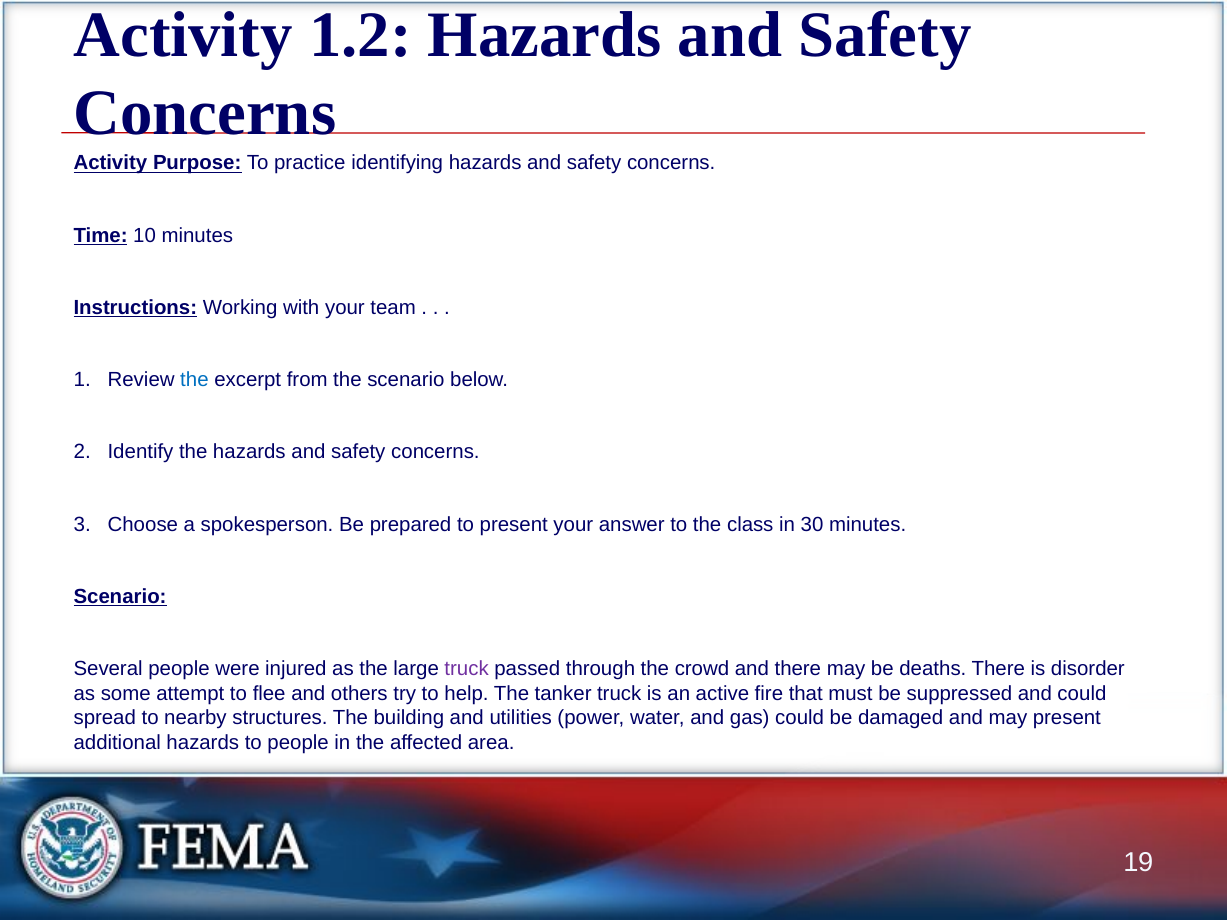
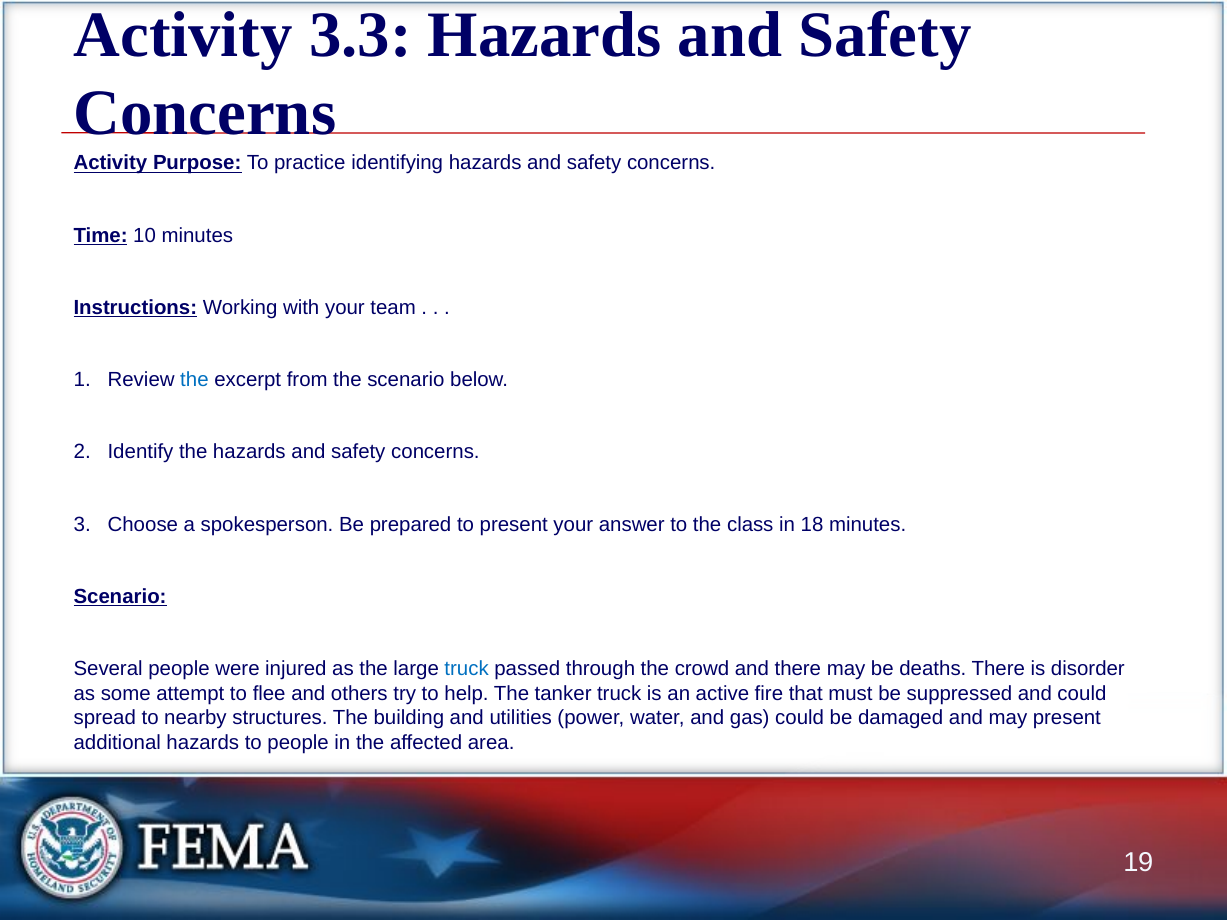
1.2: 1.2 -> 3.3
30: 30 -> 18
truck at (467, 669) colour: purple -> blue
